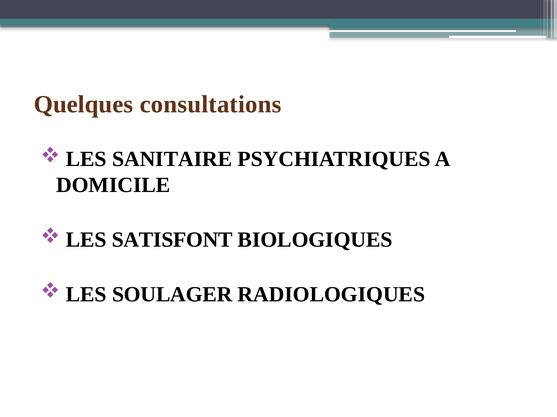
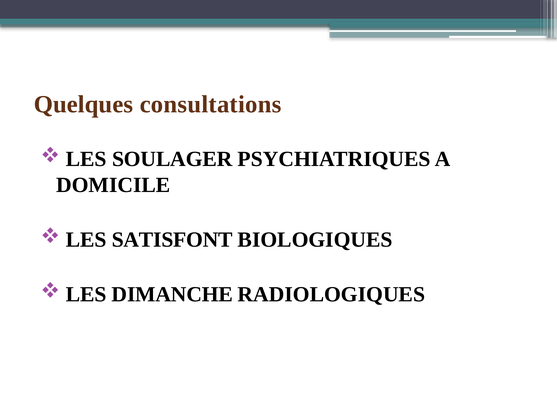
SANITAIRE: SANITAIRE -> SOULAGER
SOULAGER: SOULAGER -> DIMANCHE
